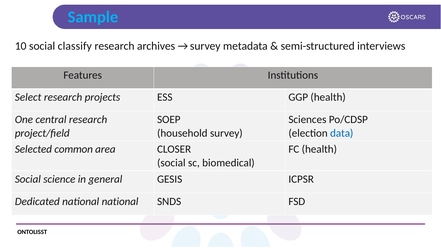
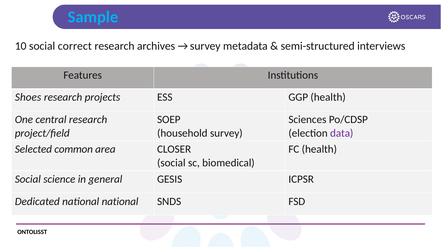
classify: classify -> correct
Select: Select -> Shoes
data colour: blue -> purple
